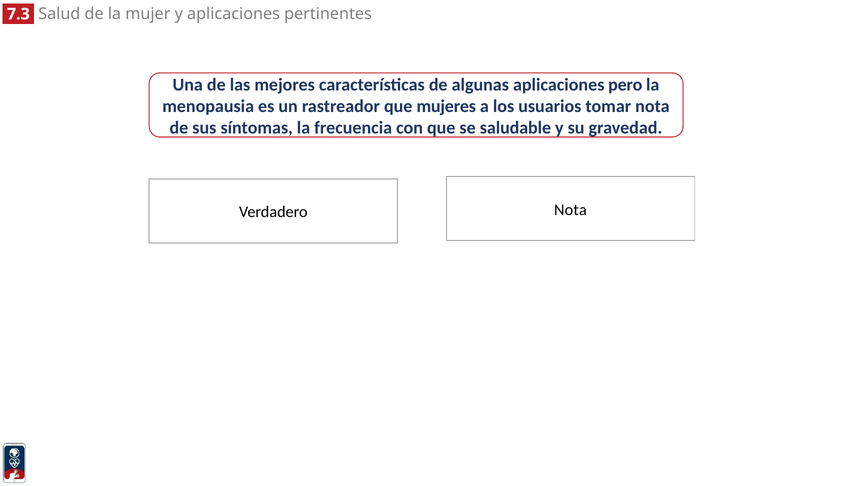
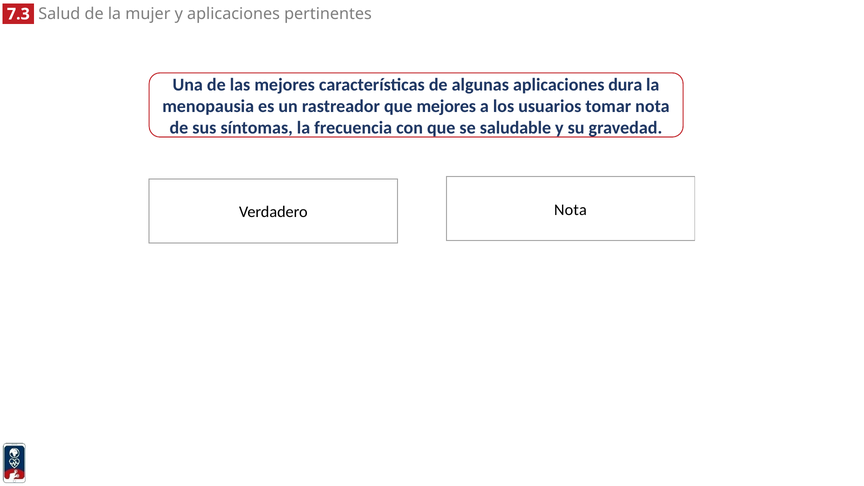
pero: pero -> dura
que mujeres: mujeres -> mejores
